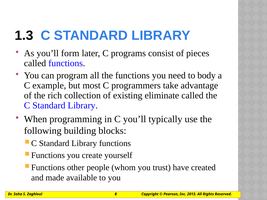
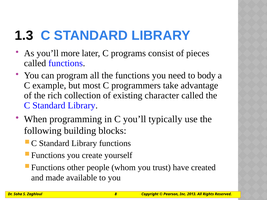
form: form -> more
eliminate: eliminate -> character
